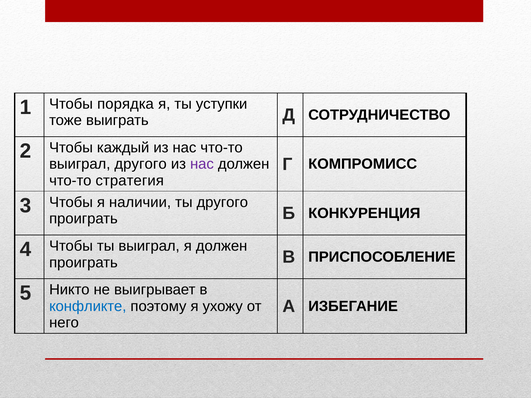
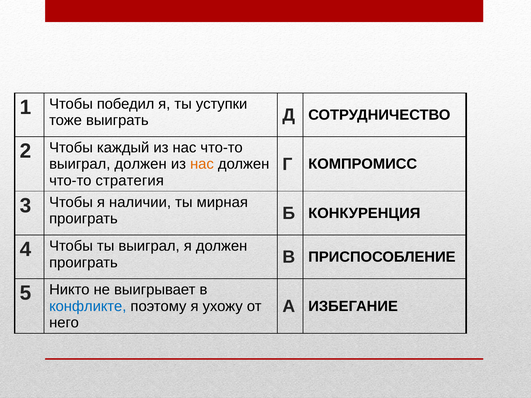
порядка: порядка -> победил
выиграл другого: другого -> должен
нас at (202, 164) colour: purple -> orange
ты другого: другого -> мирная
